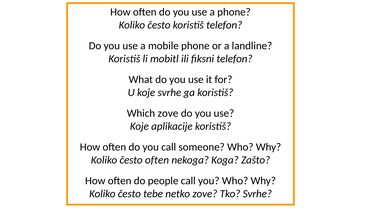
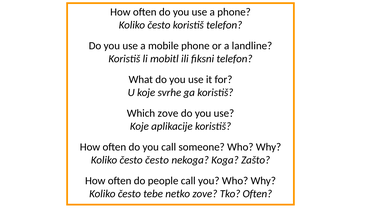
često often: often -> često
Tko Svrhe: Svrhe -> Often
